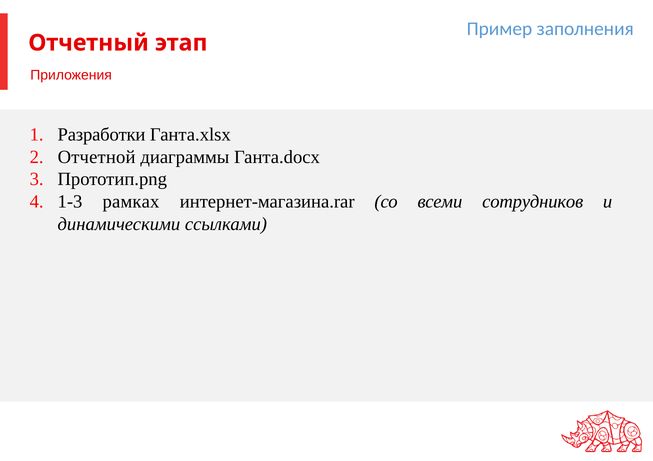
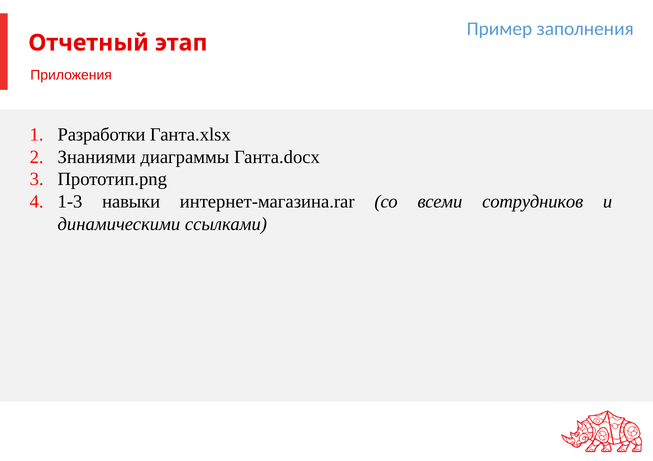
Отчетной: Отчетной -> Знаниями
рамках: рамках -> навыки
